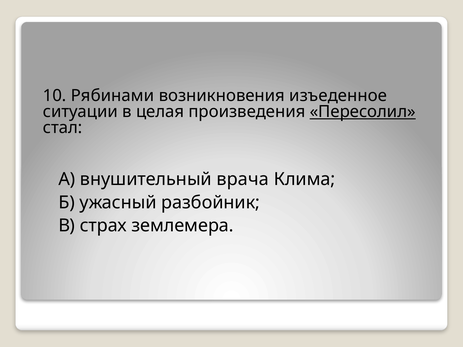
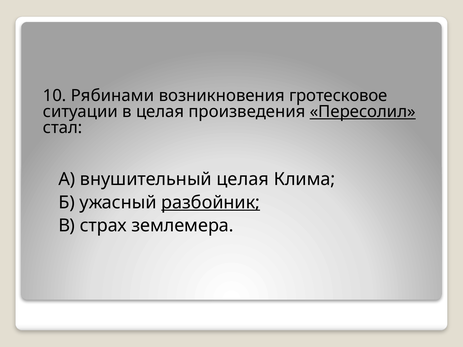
изъеденное: изъеденное -> гротесковое
внушительный врача: врача -> целая
разбойник underline: none -> present
